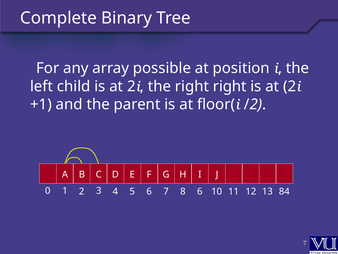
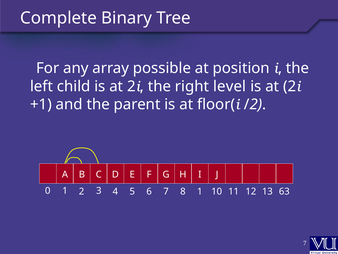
right right: right -> level
8 6: 6 -> 1
84: 84 -> 63
